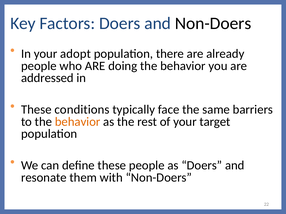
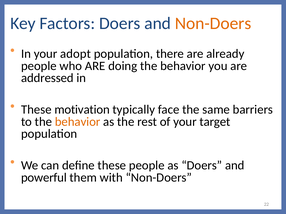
Non-Doers at (213, 23) colour: black -> orange
conditions: conditions -> motivation
resonate: resonate -> powerful
